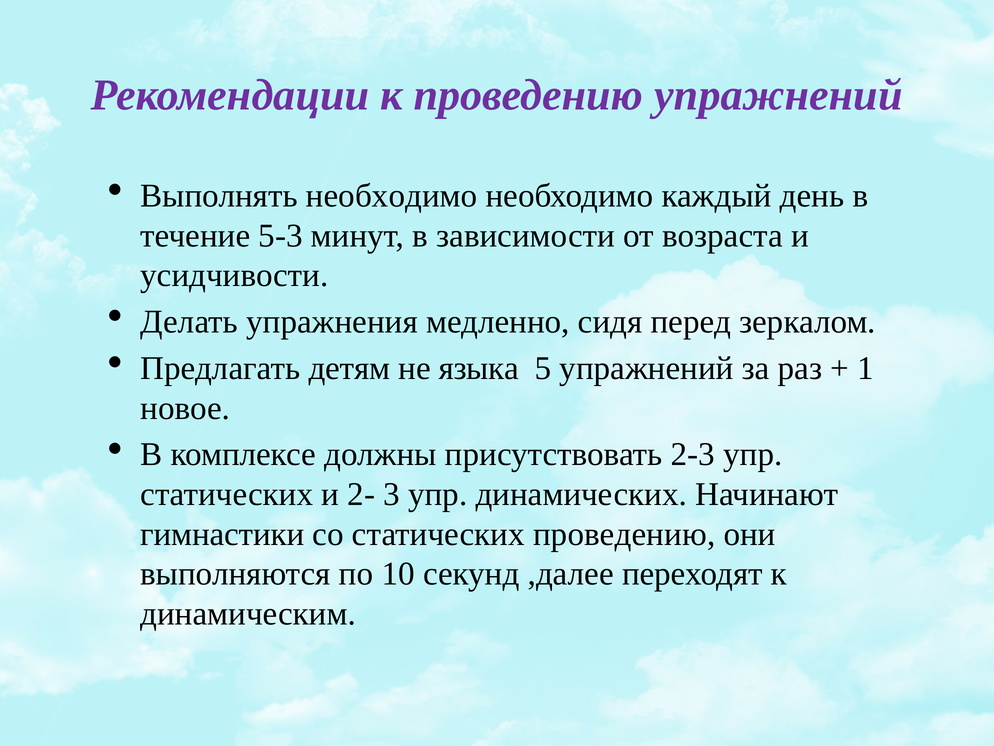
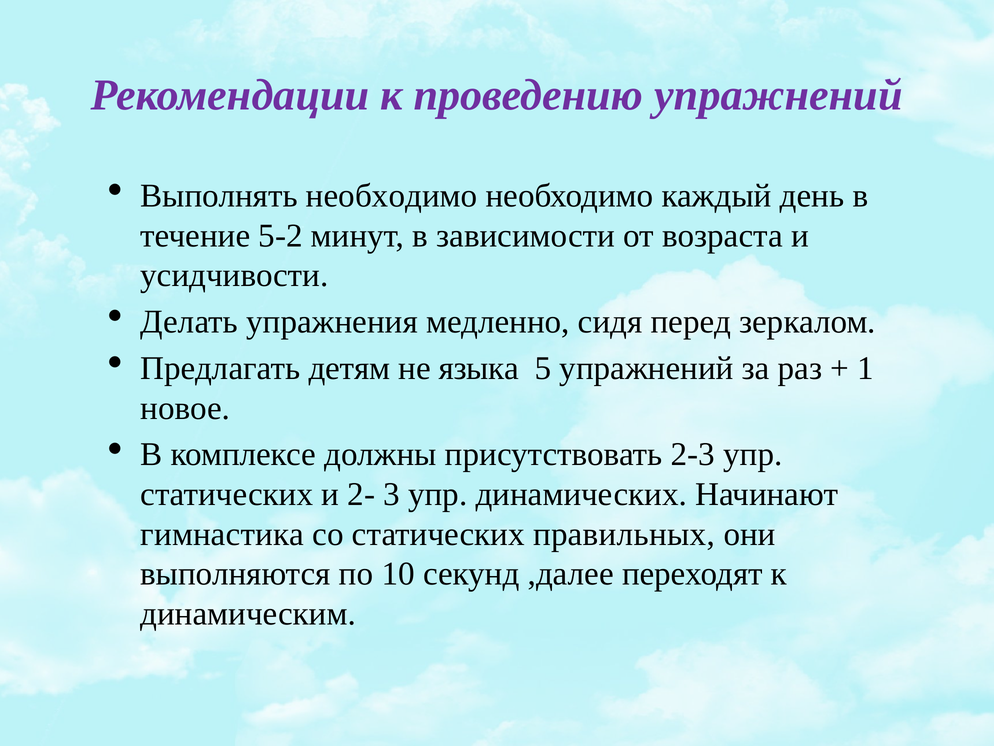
5-3: 5-3 -> 5-2
гимнастики: гимнастики -> гимнастика
статических проведению: проведению -> правильных
